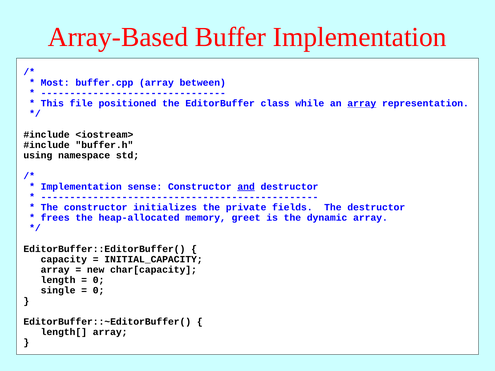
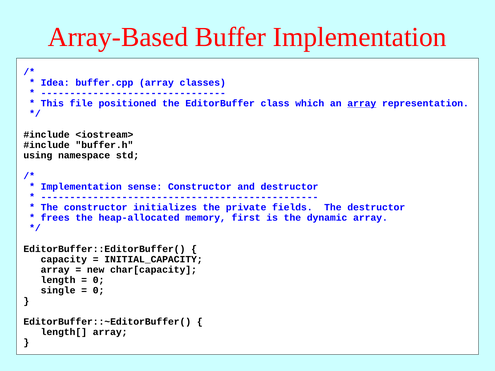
Most: Most -> Idea
between: between -> classes
while: while -> which
and underline: present -> none
greet: greet -> first
